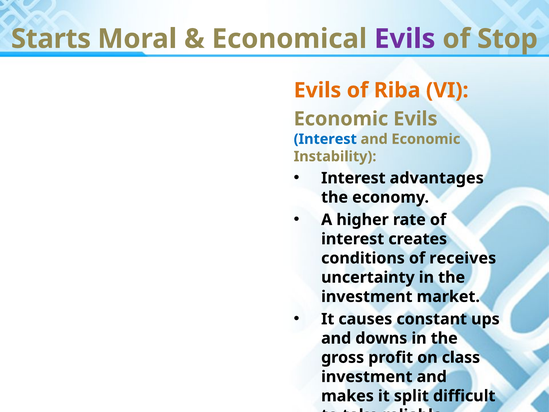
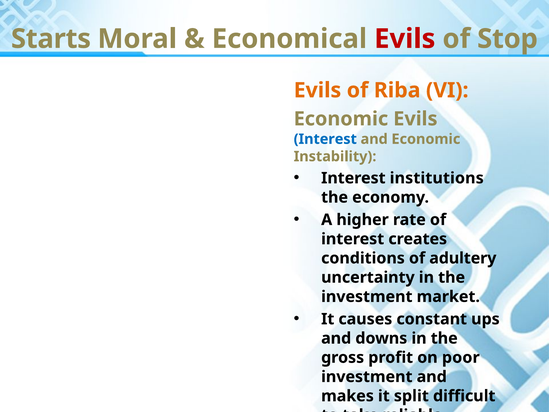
Evils at (405, 39) colour: purple -> red
advantages: advantages -> institutions
receives: receives -> adultery
class: class -> poor
